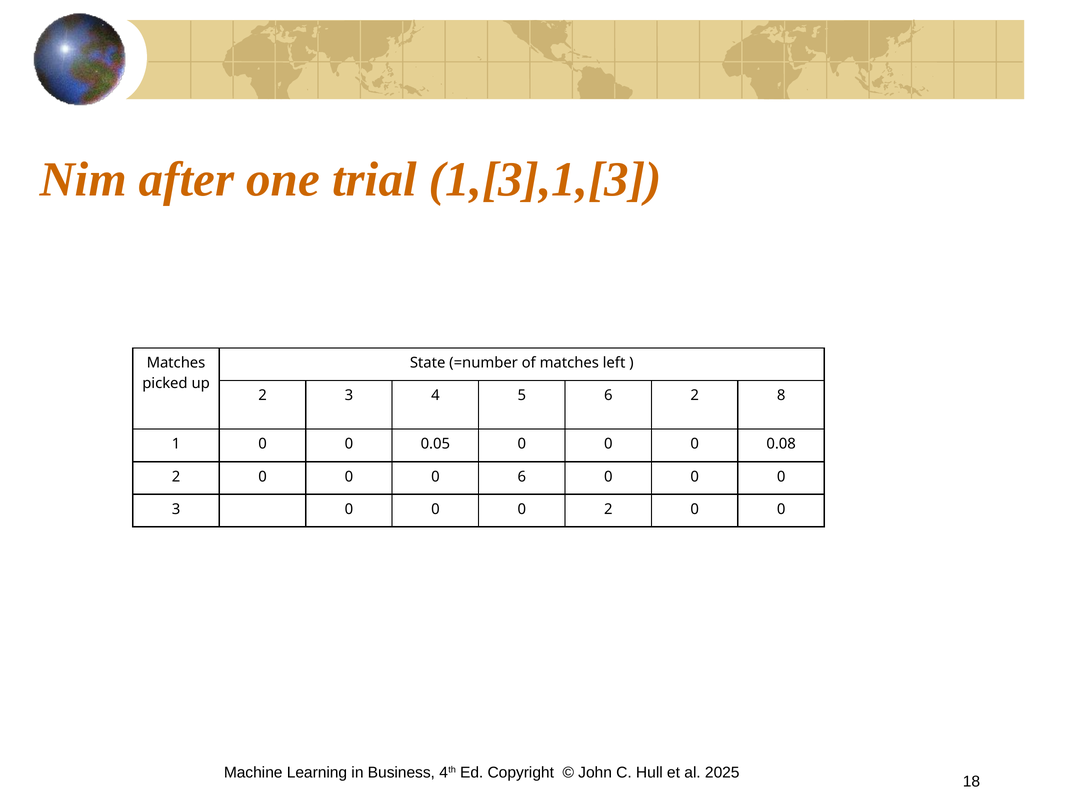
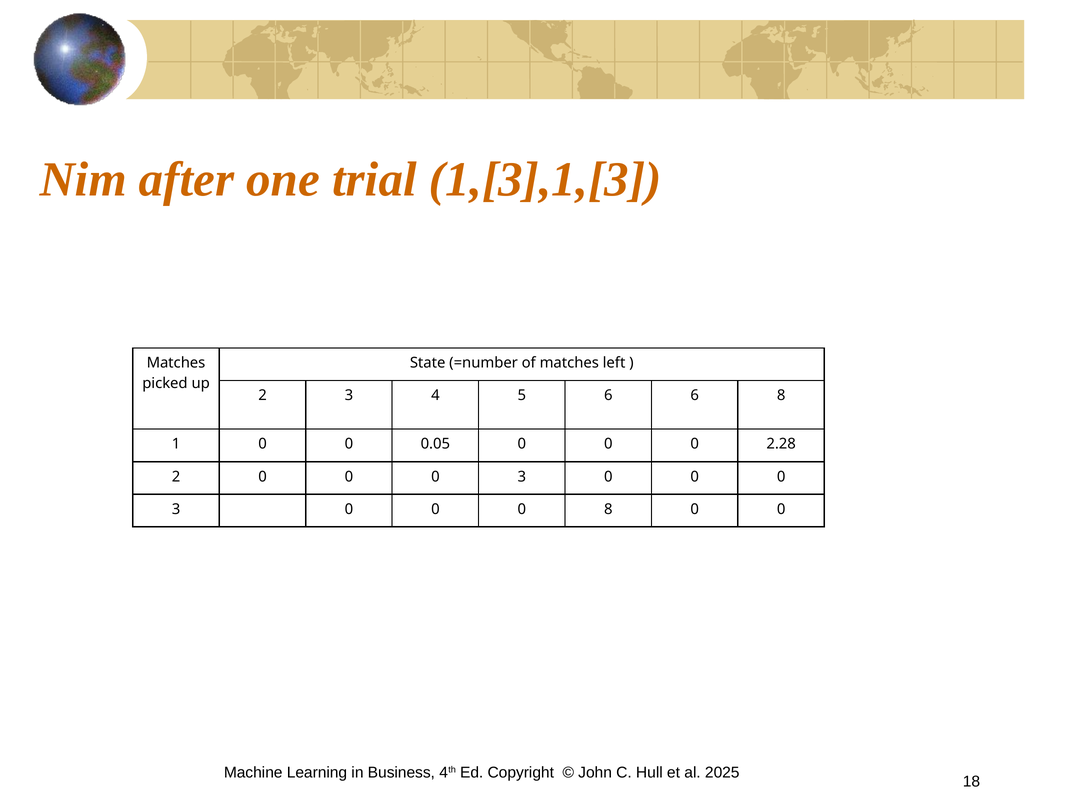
6 2: 2 -> 6
0.08: 0.08 -> 2.28
6 at (522, 476): 6 -> 3
0 2: 2 -> 8
